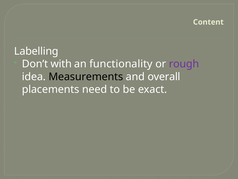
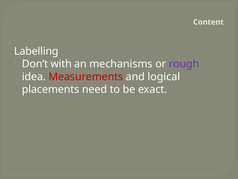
functionality: functionality -> mechanisms
Measurements colour: black -> red
overall: overall -> logical
